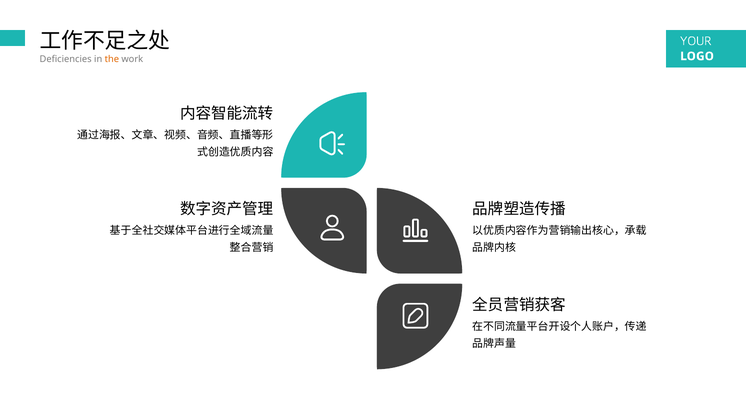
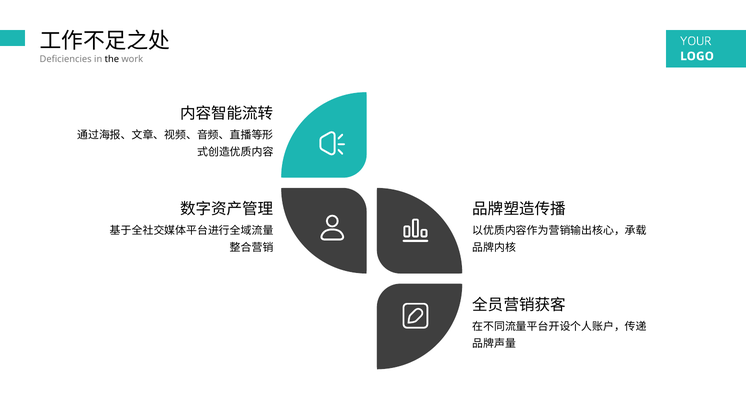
the colour: orange -> black
